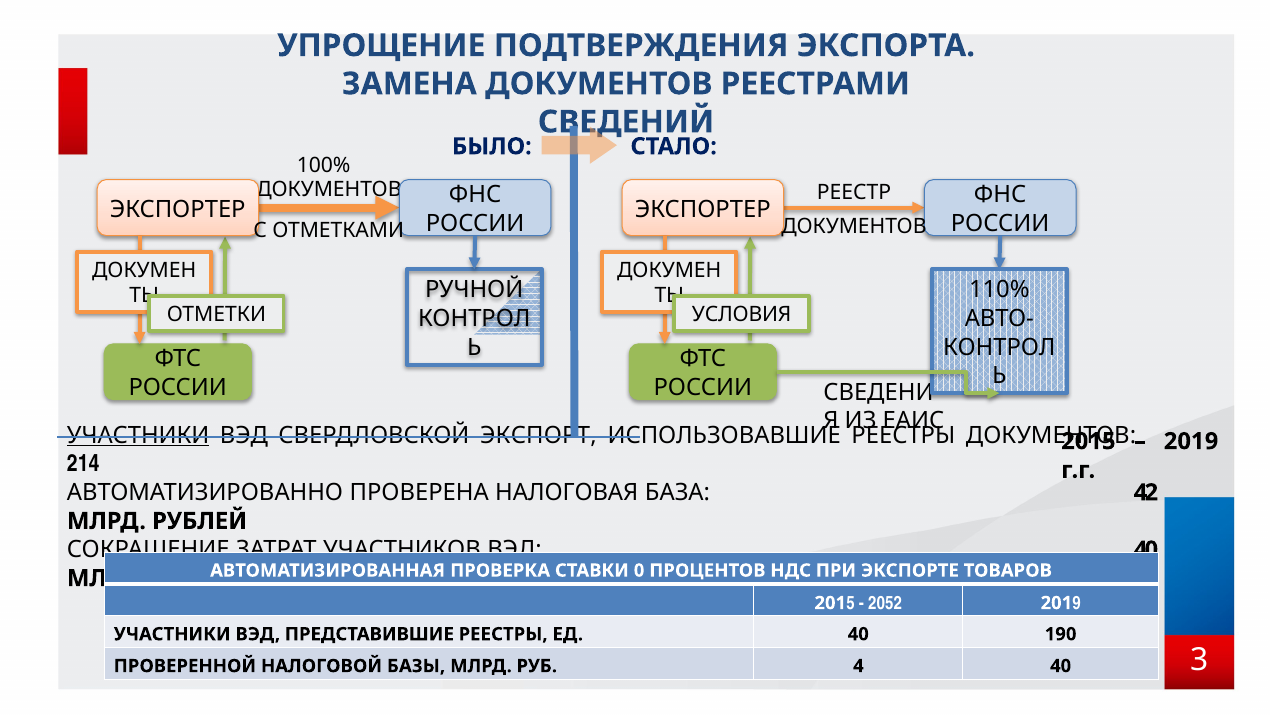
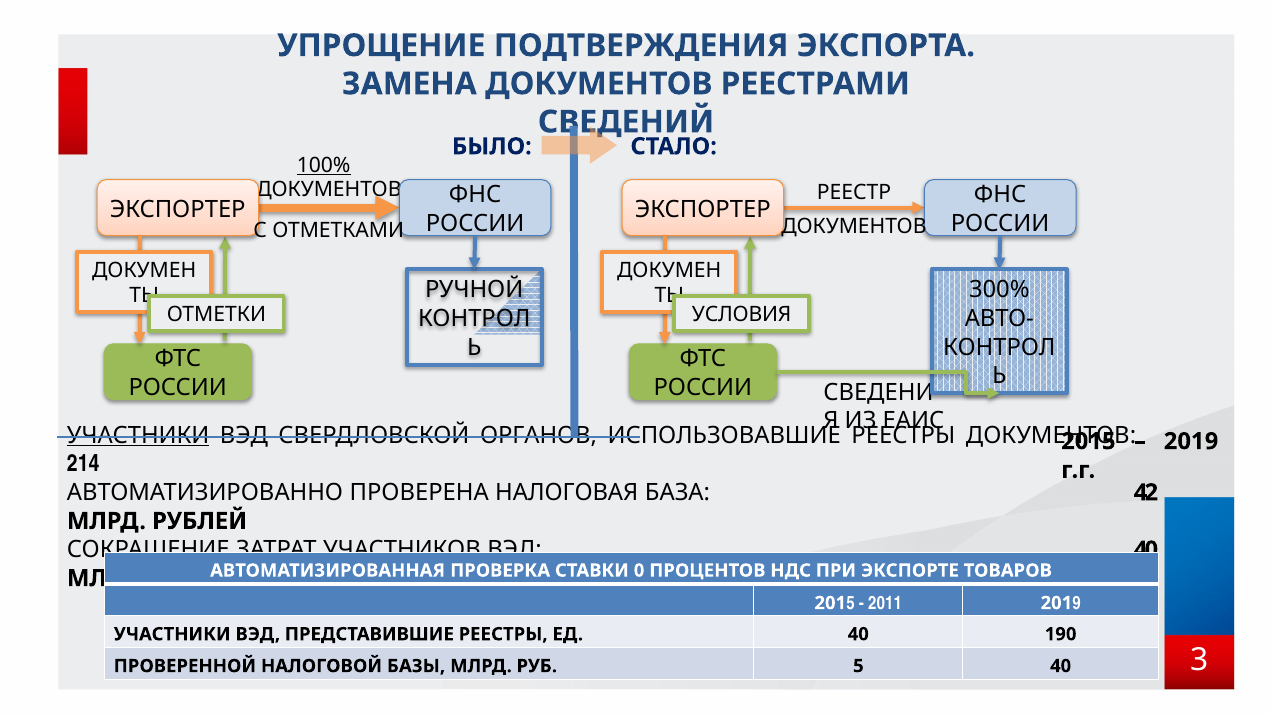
100% underline: none -> present
110%: 110% -> 300%
ЭКСПОРТ: ЭКСПОРТ -> ОРГАНОВ
2052: 2052 -> 2011
РУБ 4: 4 -> 5
